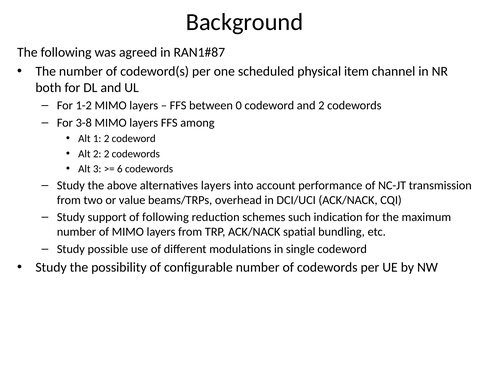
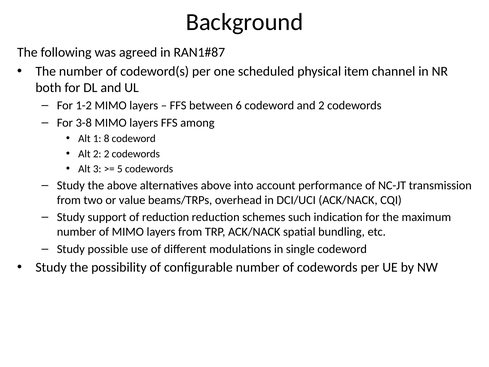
0: 0 -> 6
1 2: 2 -> 8
6: 6 -> 5
alternatives layers: layers -> above
of following: following -> reduction
